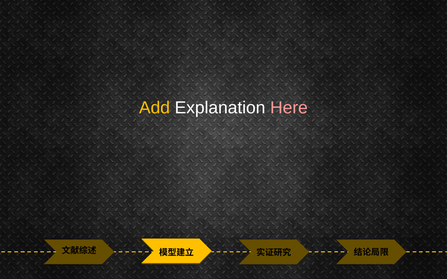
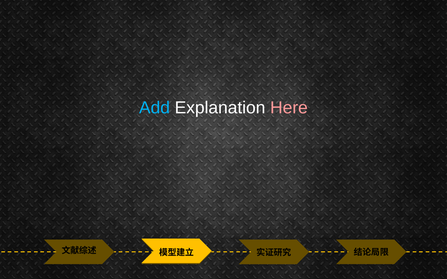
Add colour: yellow -> light blue
